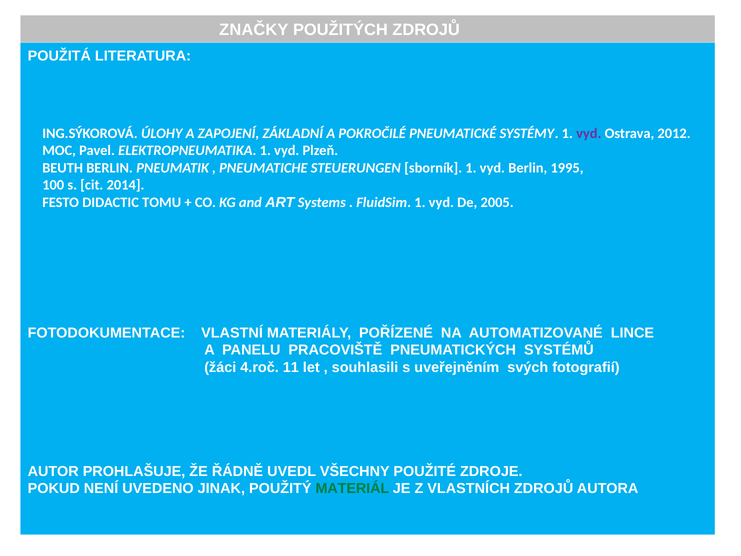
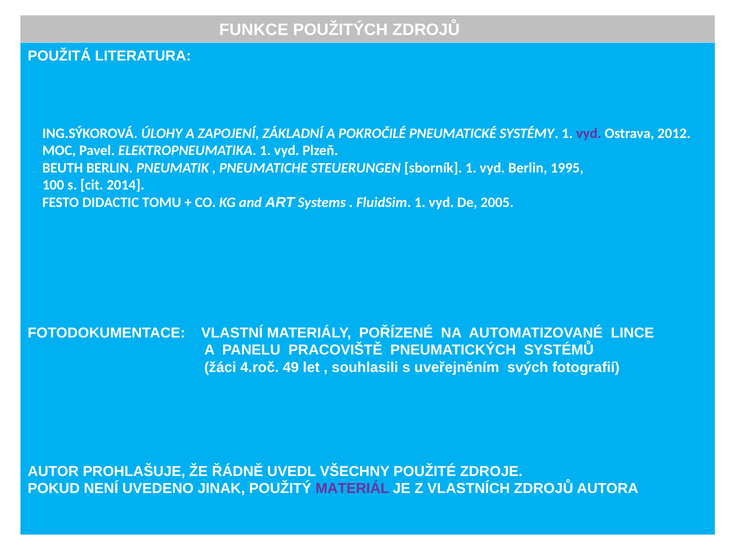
ZNAČKY: ZNAČKY -> FUNKCE
11: 11 -> 49
MATERIÁL colour: green -> purple
